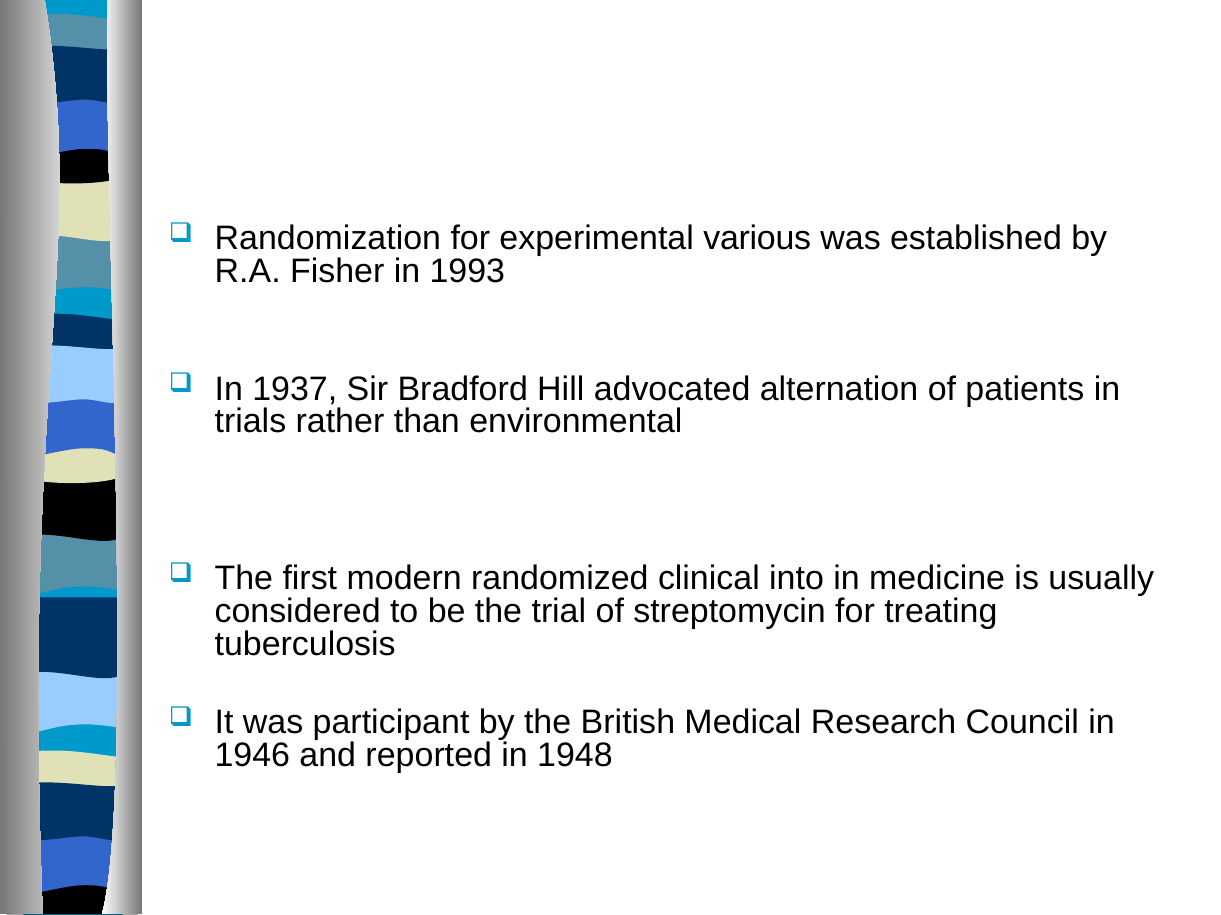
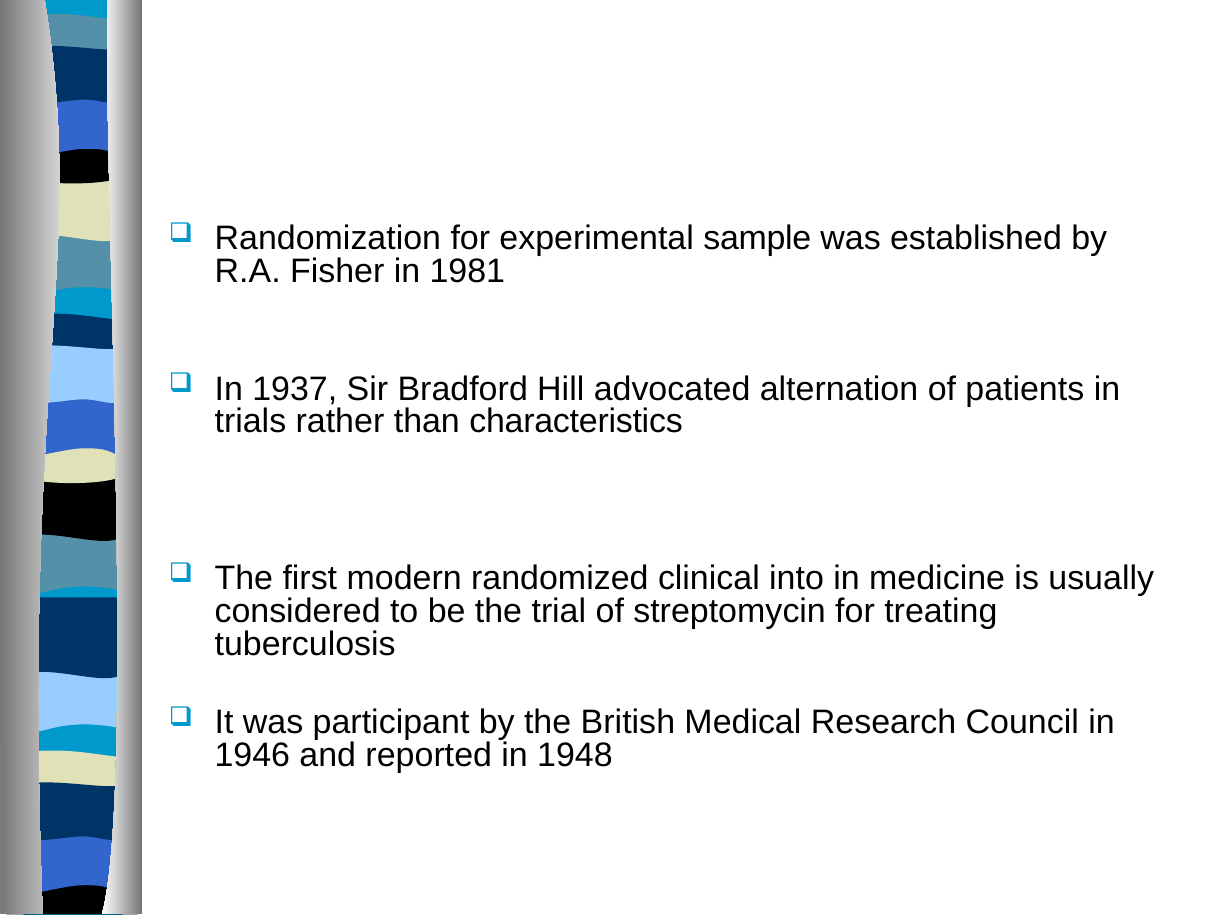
various: various -> sample
1993: 1993 -> 1981
environmental: environmental -> characteristics
